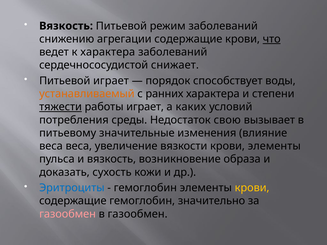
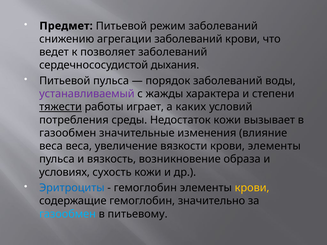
Вязкость at (66, 26): Вязкость -> Предмет
агрегации содержащие: содержащие -> заболеваний
что underline: present -> none
к характера: характера -> позволяет
снижает: снижает -> дыхания
Питьевой играет: играет -> пульса
порядок способствует: способствует -> заболеваний
устанавливаемый colour: orange -> purple
ранних: ранних -> жажды
Недостаток свою: свою -> кожи
питьевому at (68, 133): питьевому -> газообмен
доказать: доказать -> условиях
газообмен at (68, 214) colour: pink -> light blue
в газообмен: газообмен -> питьевому
